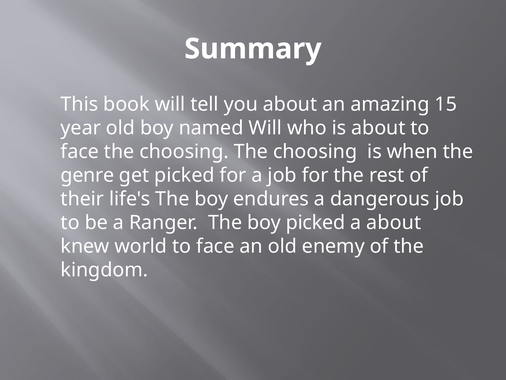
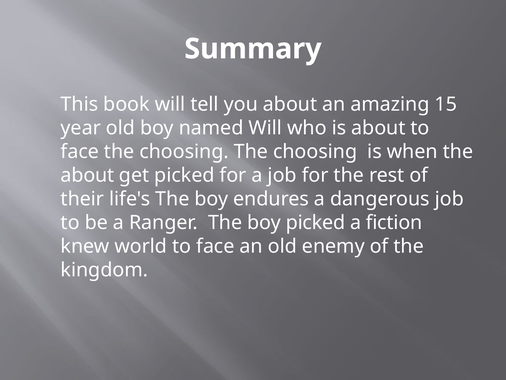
genre at (87, 175): genre -> about
a about: about -> fiction
